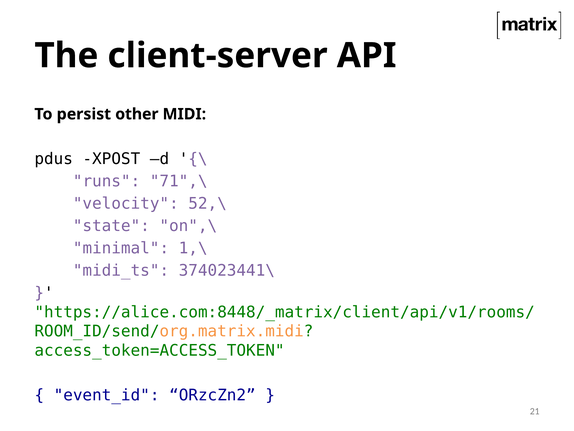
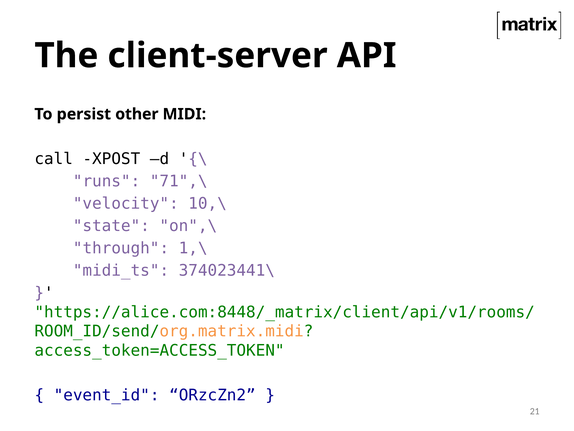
pdus: pdus -> call
52,\: 52,\ -> 10,\
minimal: minimal -> through
